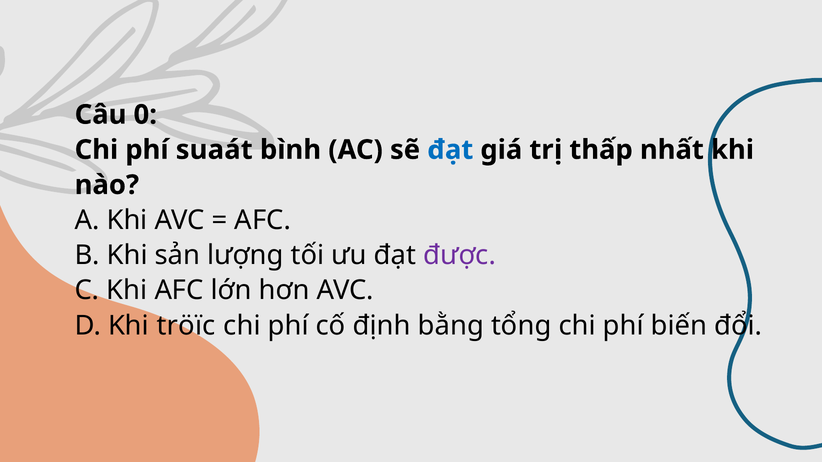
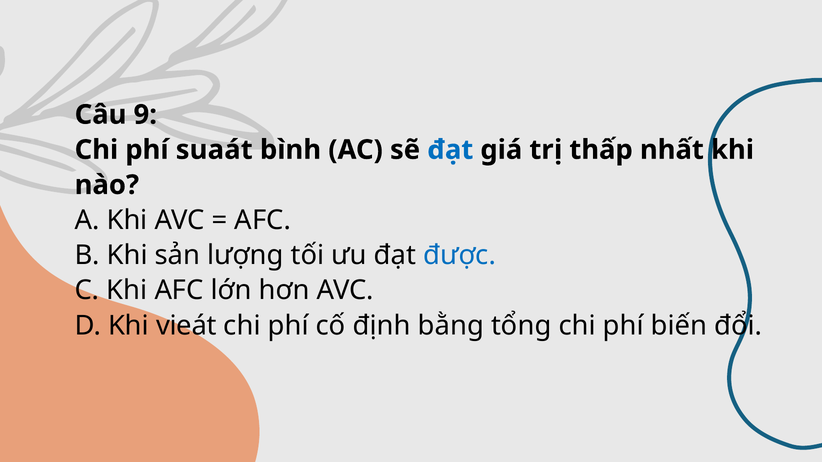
0: 0 -> 9
được colour: purple -> blue
tröïc: tröïc -> vieát
